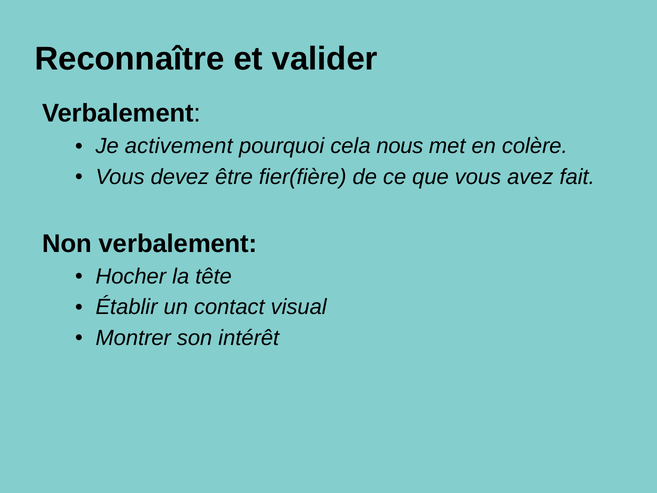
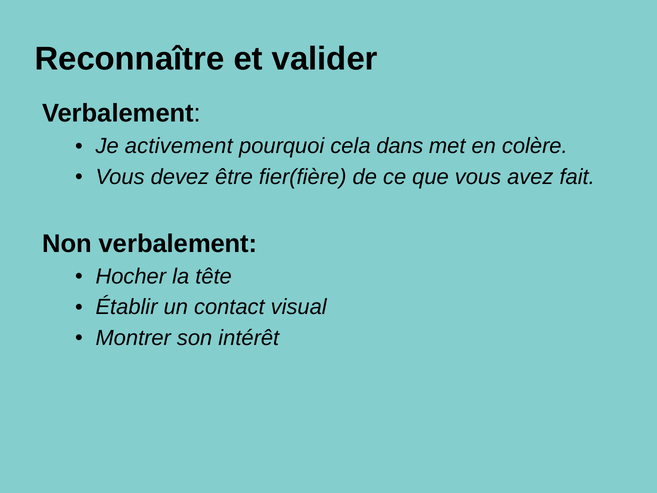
nous: nous -> dans
